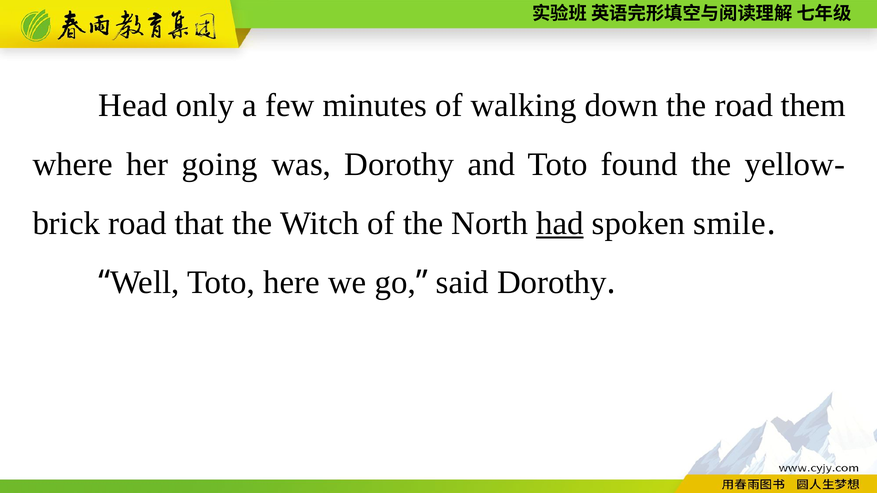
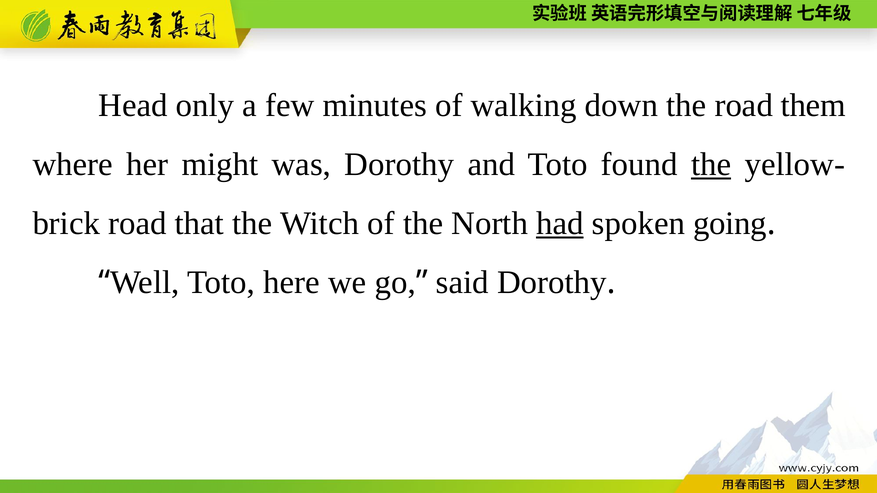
going: going -> might
the at (711, 164) underline: none -> present
smile: smile -> going
